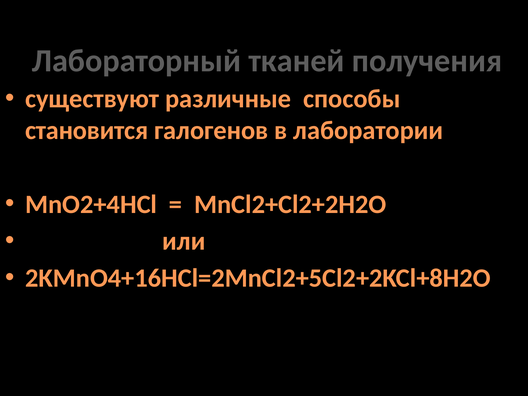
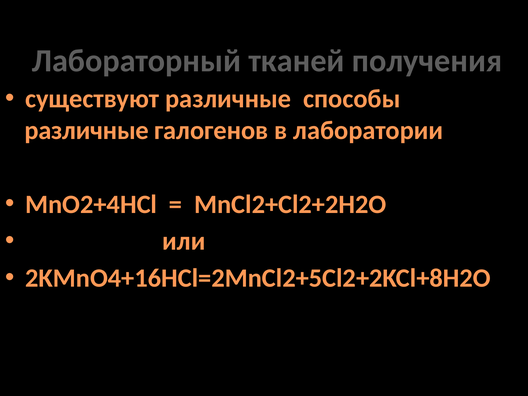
становится at (87, 130): становится -> различные
